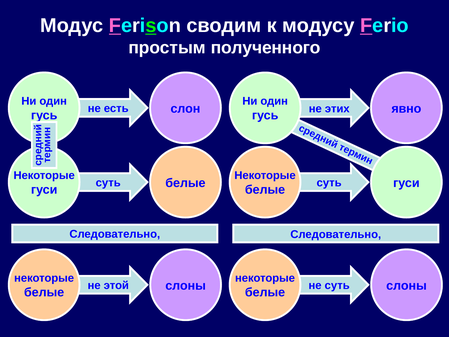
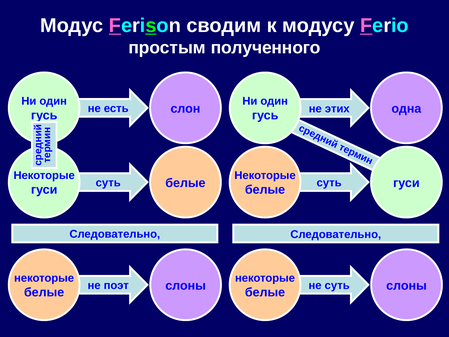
явно: явно -> одна
этой: этой -> поэт
